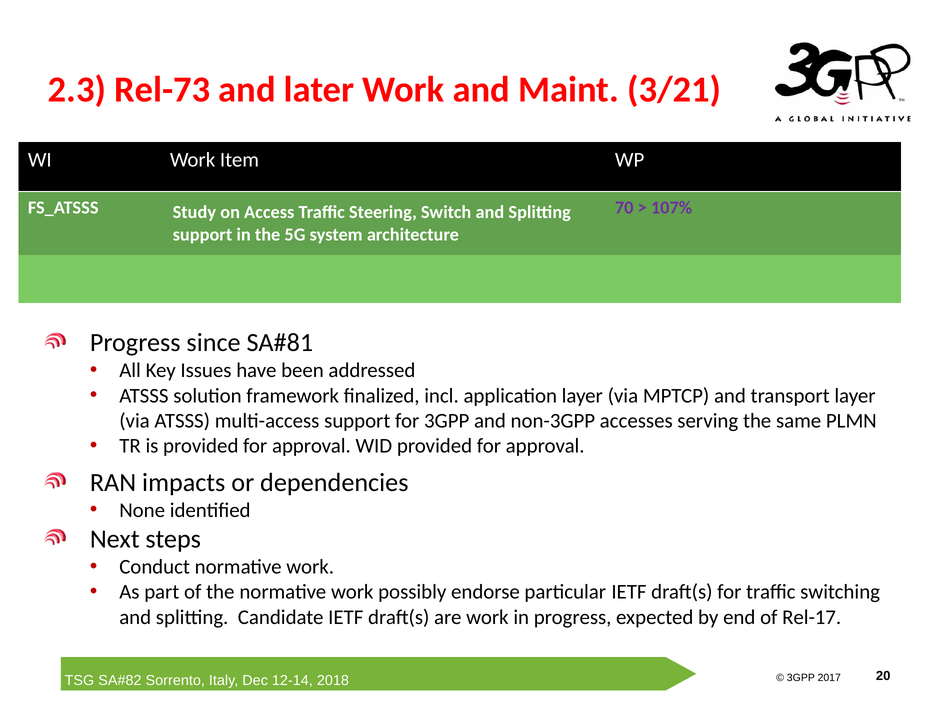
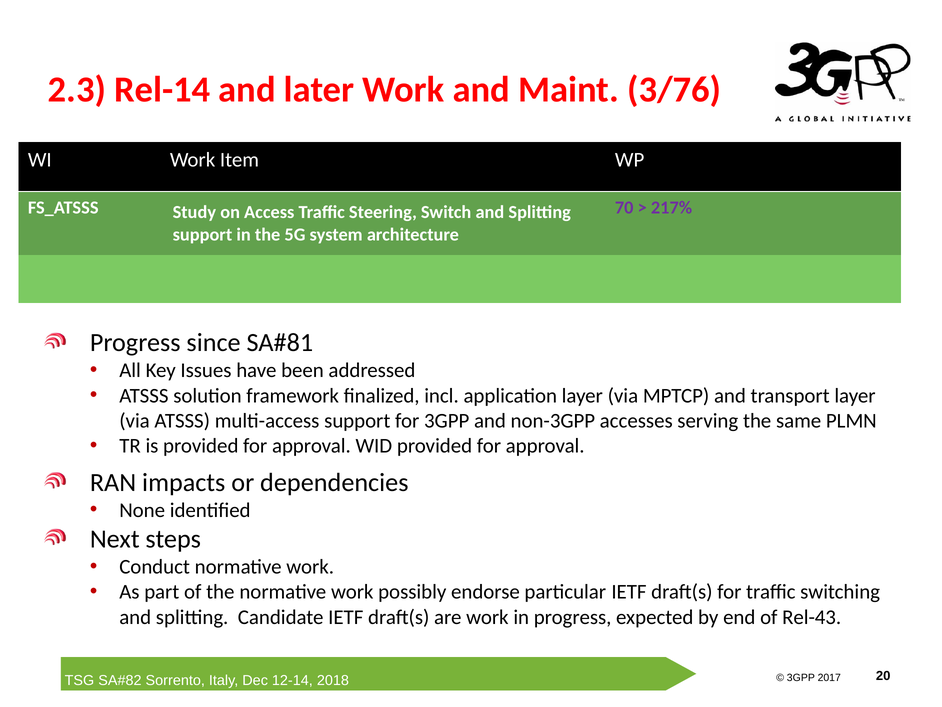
Rel-73: Rel-73 -> Rel-14
3/21: 3/21 -> 3/76
107%: 107% -> 217%
Rel-17: Rel-17 -> Rel-43
